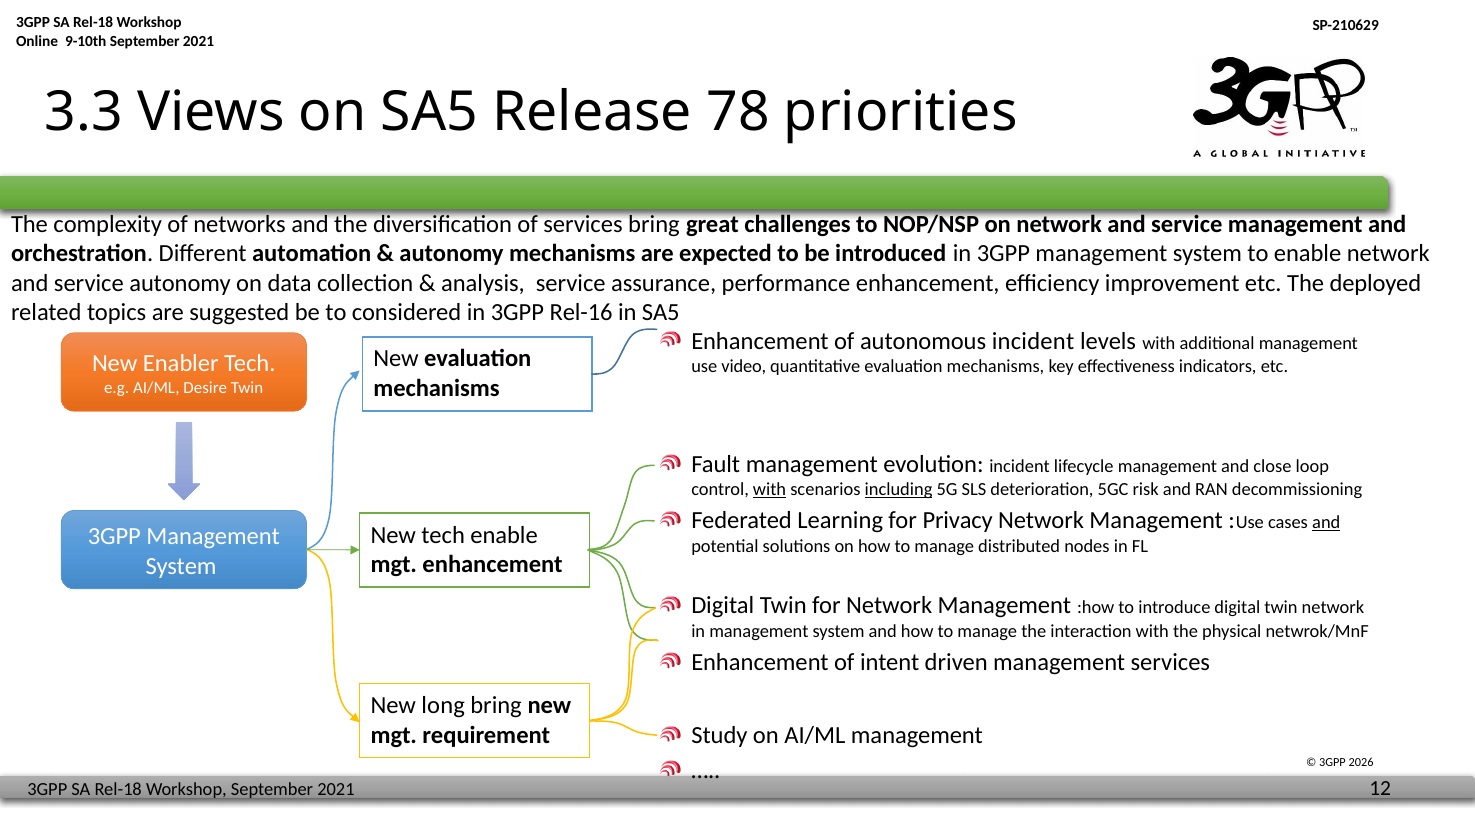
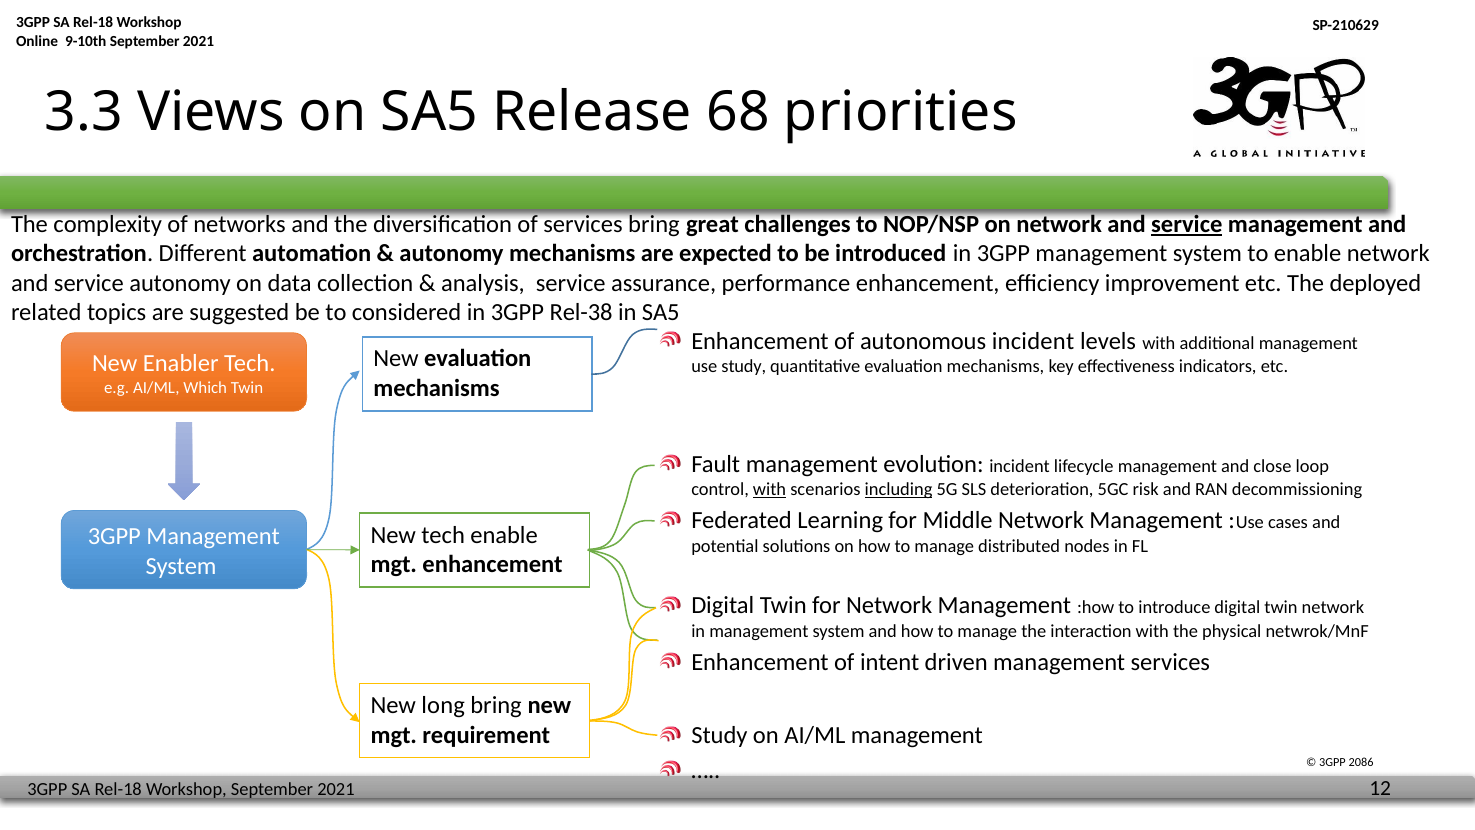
78: 78 -> 68
service at (1187, 224) underline: none -> present
Rel-16: Rel-16 -> Rel-38
use video: video -> study
Desire: Desire -> Which
Privacy: Privacy -> Middle
and at (1326, 523) underline: present -> none
2026: 2026 -> 2086
